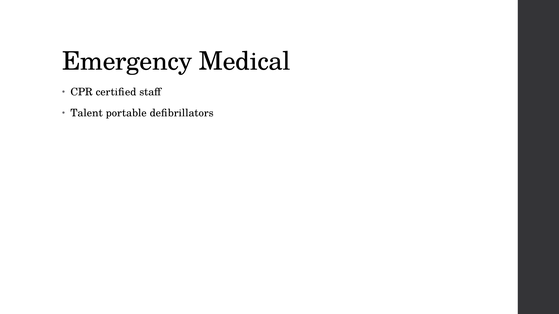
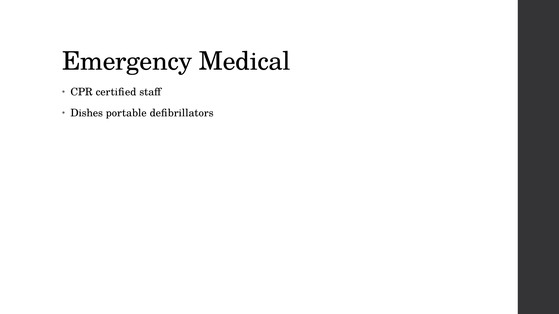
Talent: Talent -> Dishes
